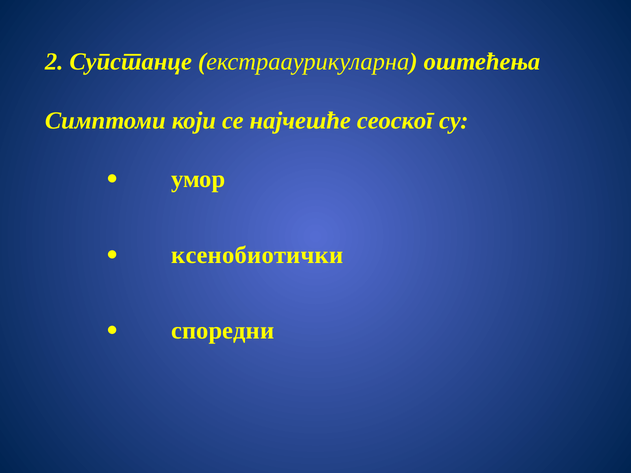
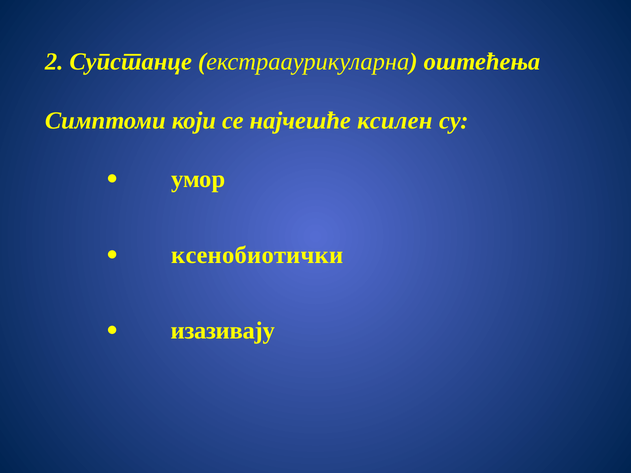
сеоског: сеоског -> ксилен
споредни: споредни -> изазивају
